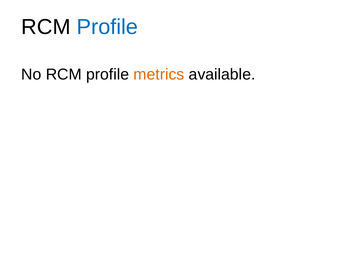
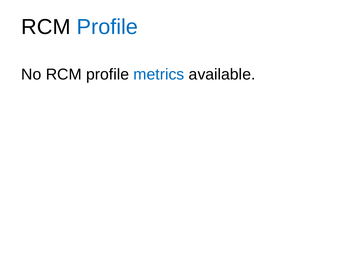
metrics colour: orange -> blue
